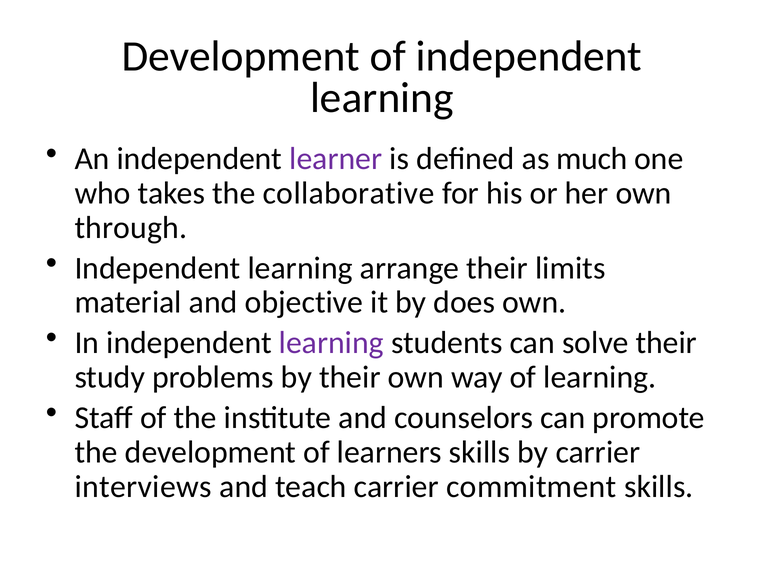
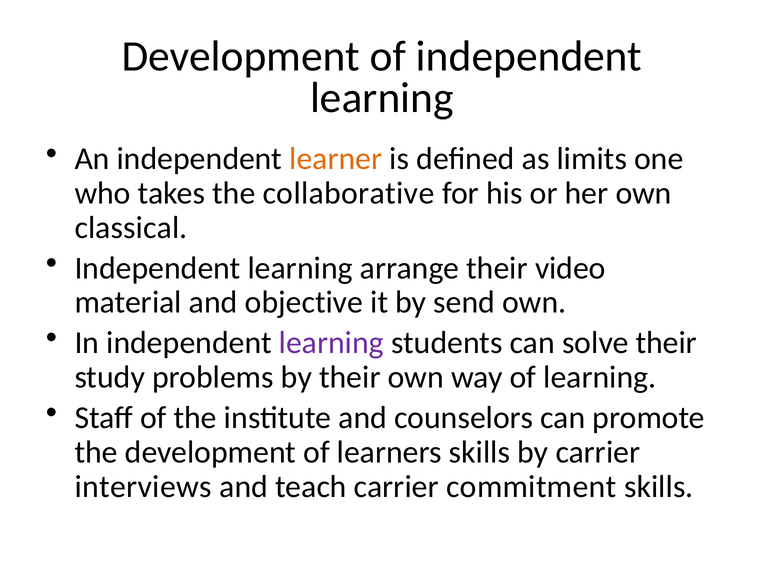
learner colour: purple -> orange
much: much -> limits
through: through -> classical
limits: limits -> video
does: does -> send
